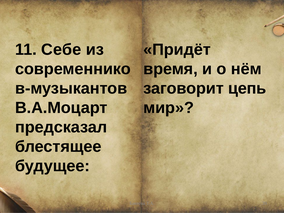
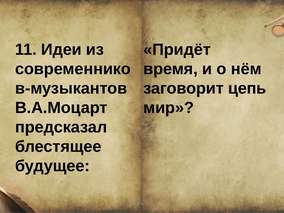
Себе: Себе -> Идеи
